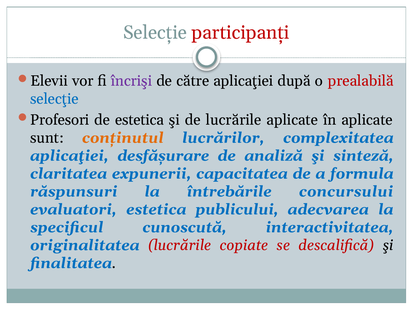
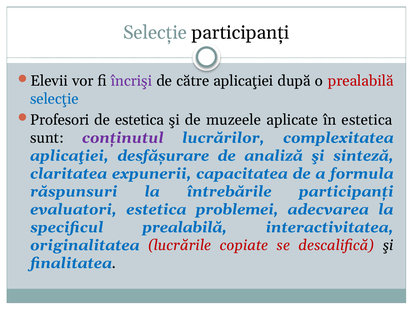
participanți at (241, 33) colour: red -> black
de lucrările: lucrările -> muzeele
în aplicate: aplicate -> estetica
conținutul colour: orange -> purple
întrebările concursului: concursului -> participanți
publicului: publicului -> problemei
specificul cunoscută: cunoscută -> prealabilă
